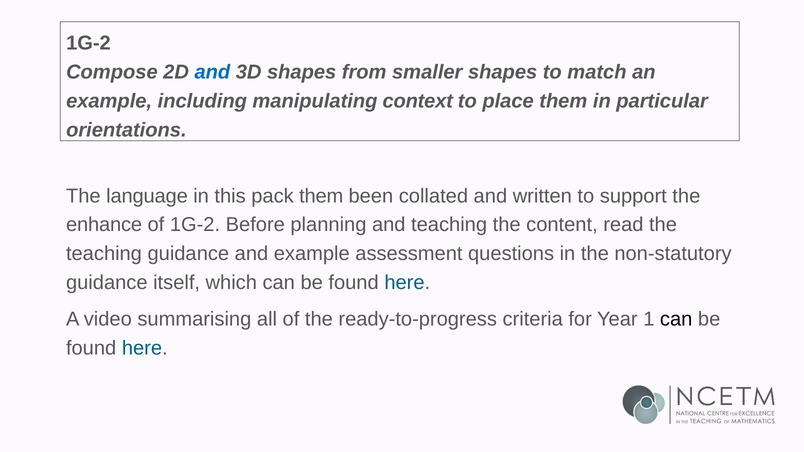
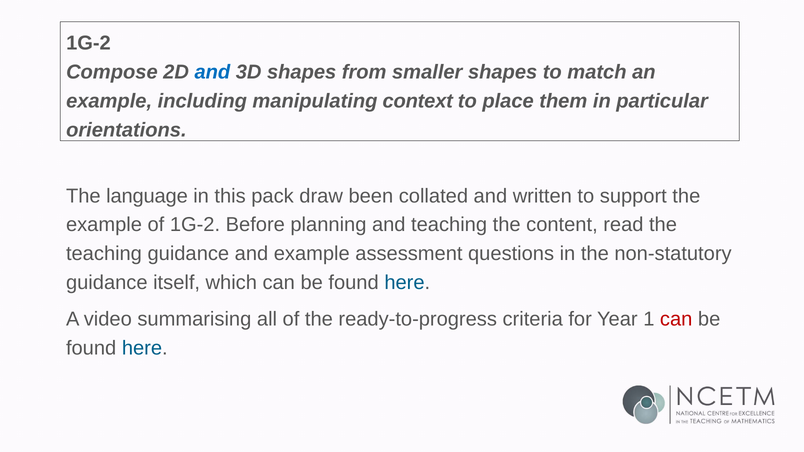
pack them: them -> draw
enhance at (104, 225): enhance -> example
can at (676, 319) colour: black -> red
